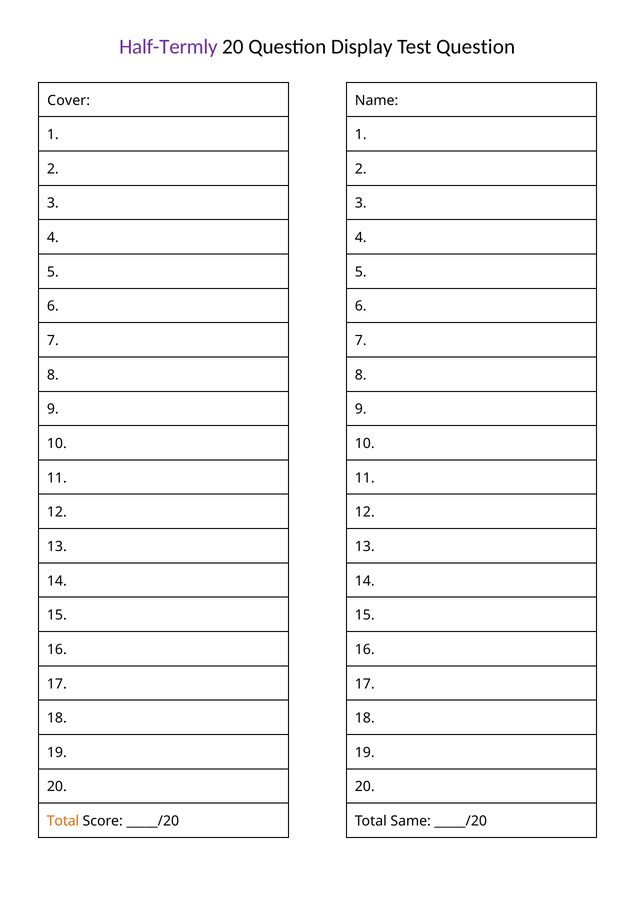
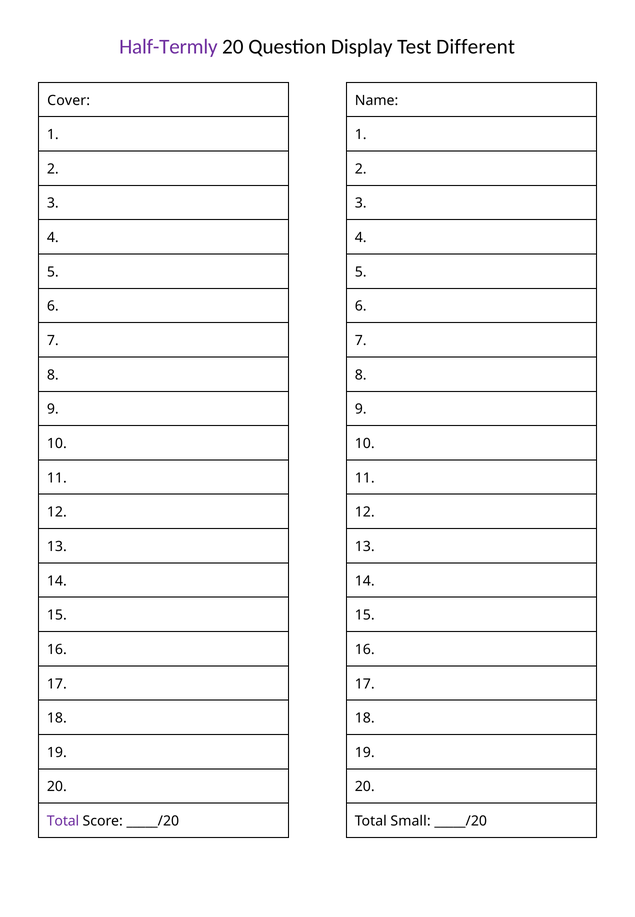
Test Question: Question -> Different
Total at (63, 821) colour: orange -> purple
Same: Same -> Small
